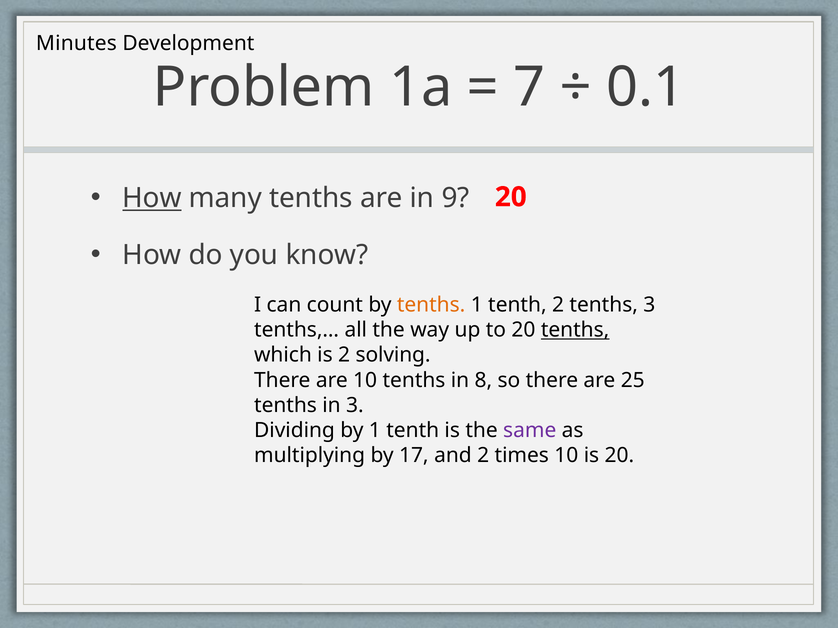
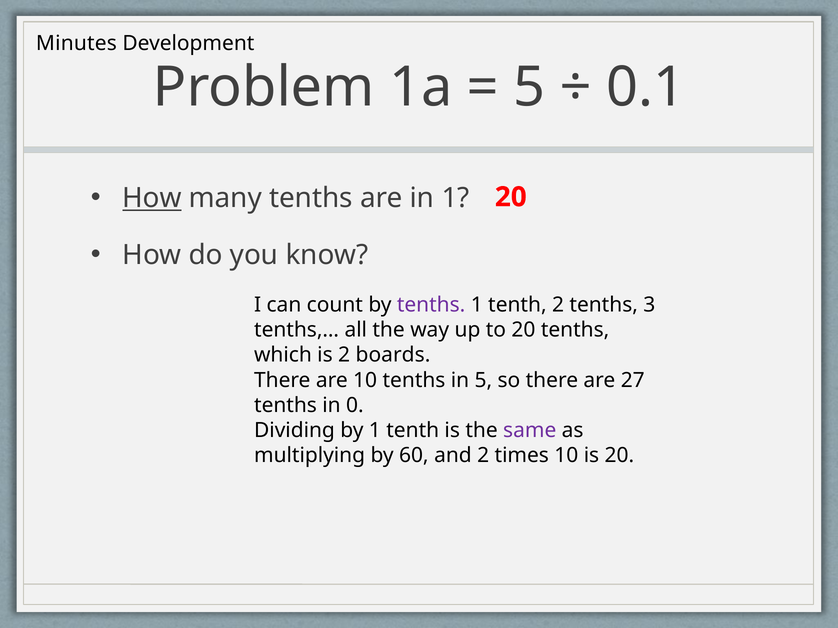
7 at (529, 88): 7 -> 5
in 9: 9 -> 1
tenths at (431, 305) colour: orange -> purple
tenths at (575, 330) underline: present -> none
solving: solving -> boards
in 8: 8 -> 5
25: 25 -> 27
in 3: 3 -> 0
17: 17 -> 60
